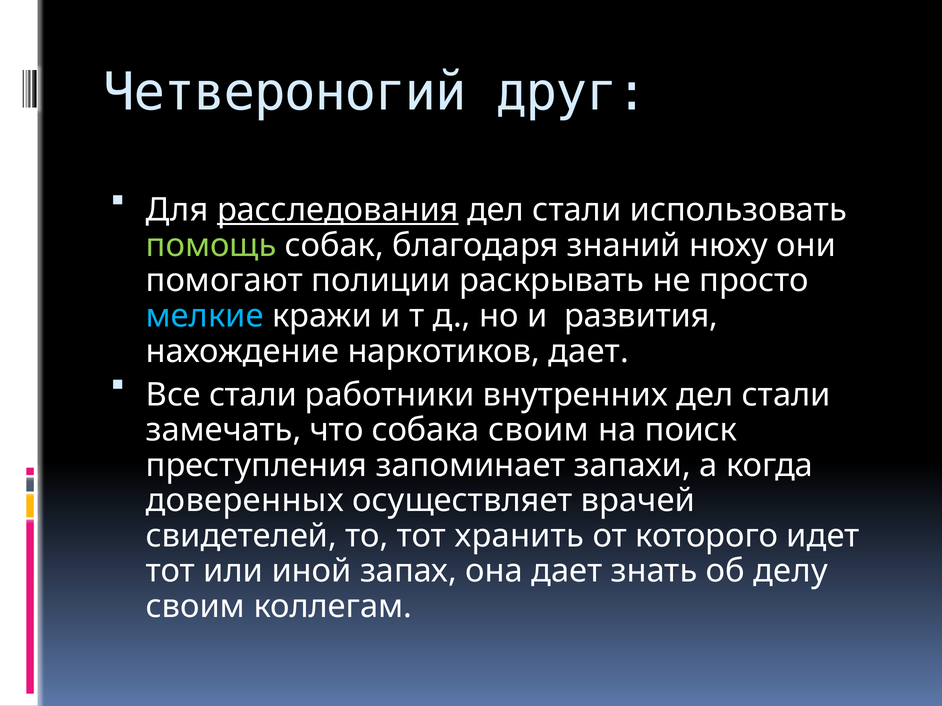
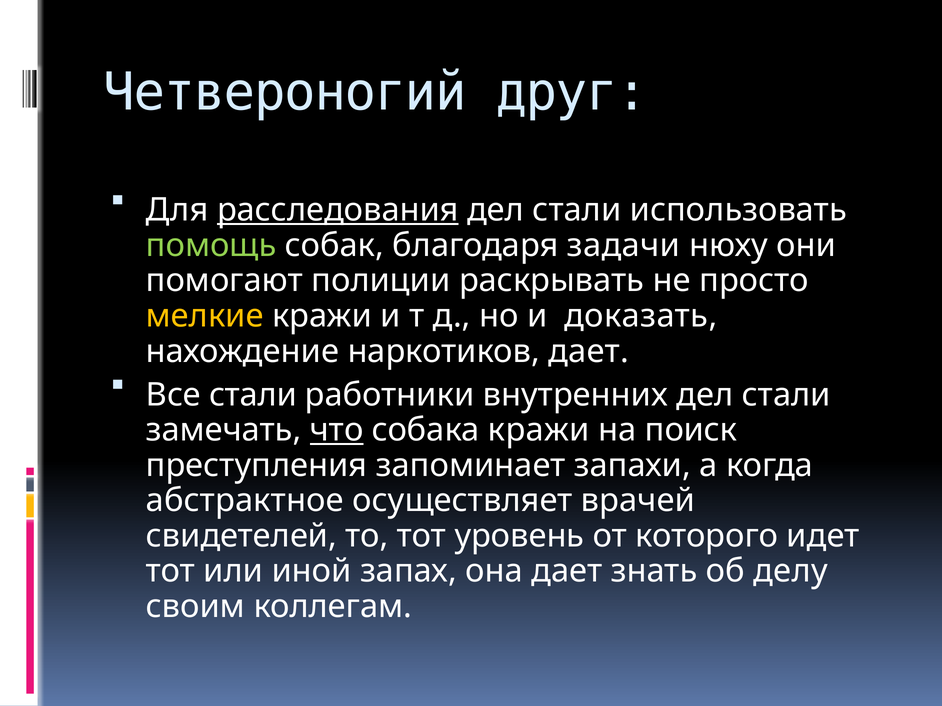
знаний: знаний -> задачи
мелкие colour: light blue -> yellow
развития: развития -> доказать
что underline: none -> present
собака своим: своим -> кражи
доверенных: доверенных -> абстрактное
хранить: хранить -> уровень
